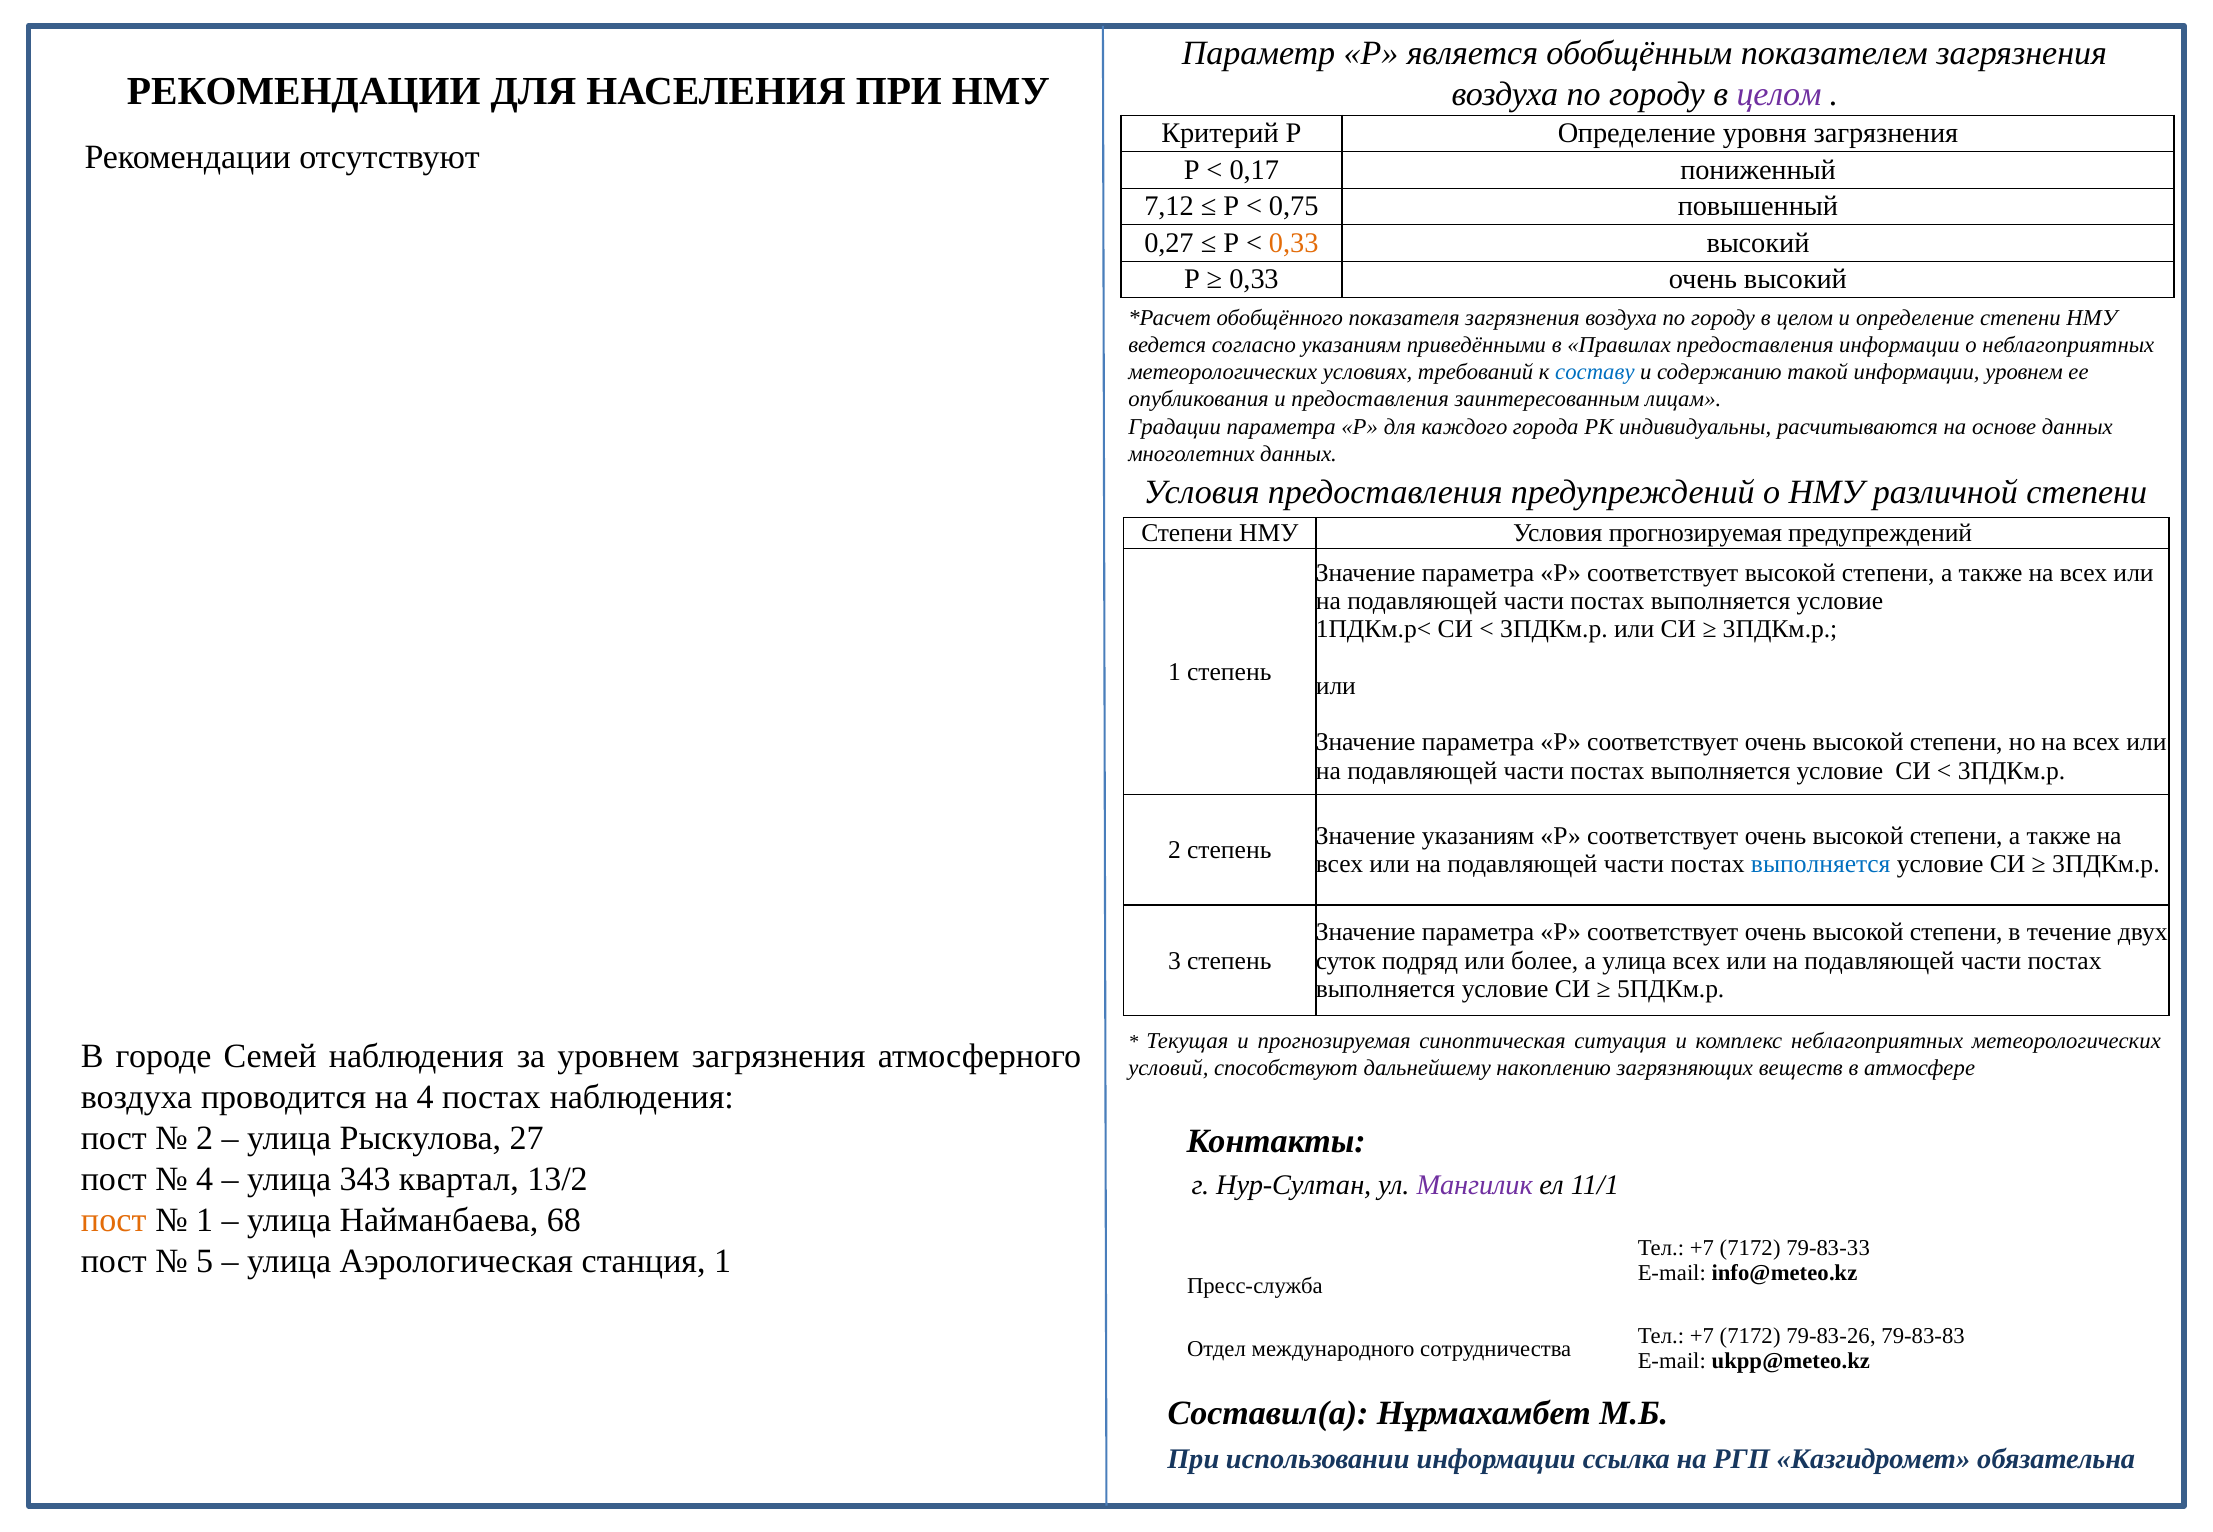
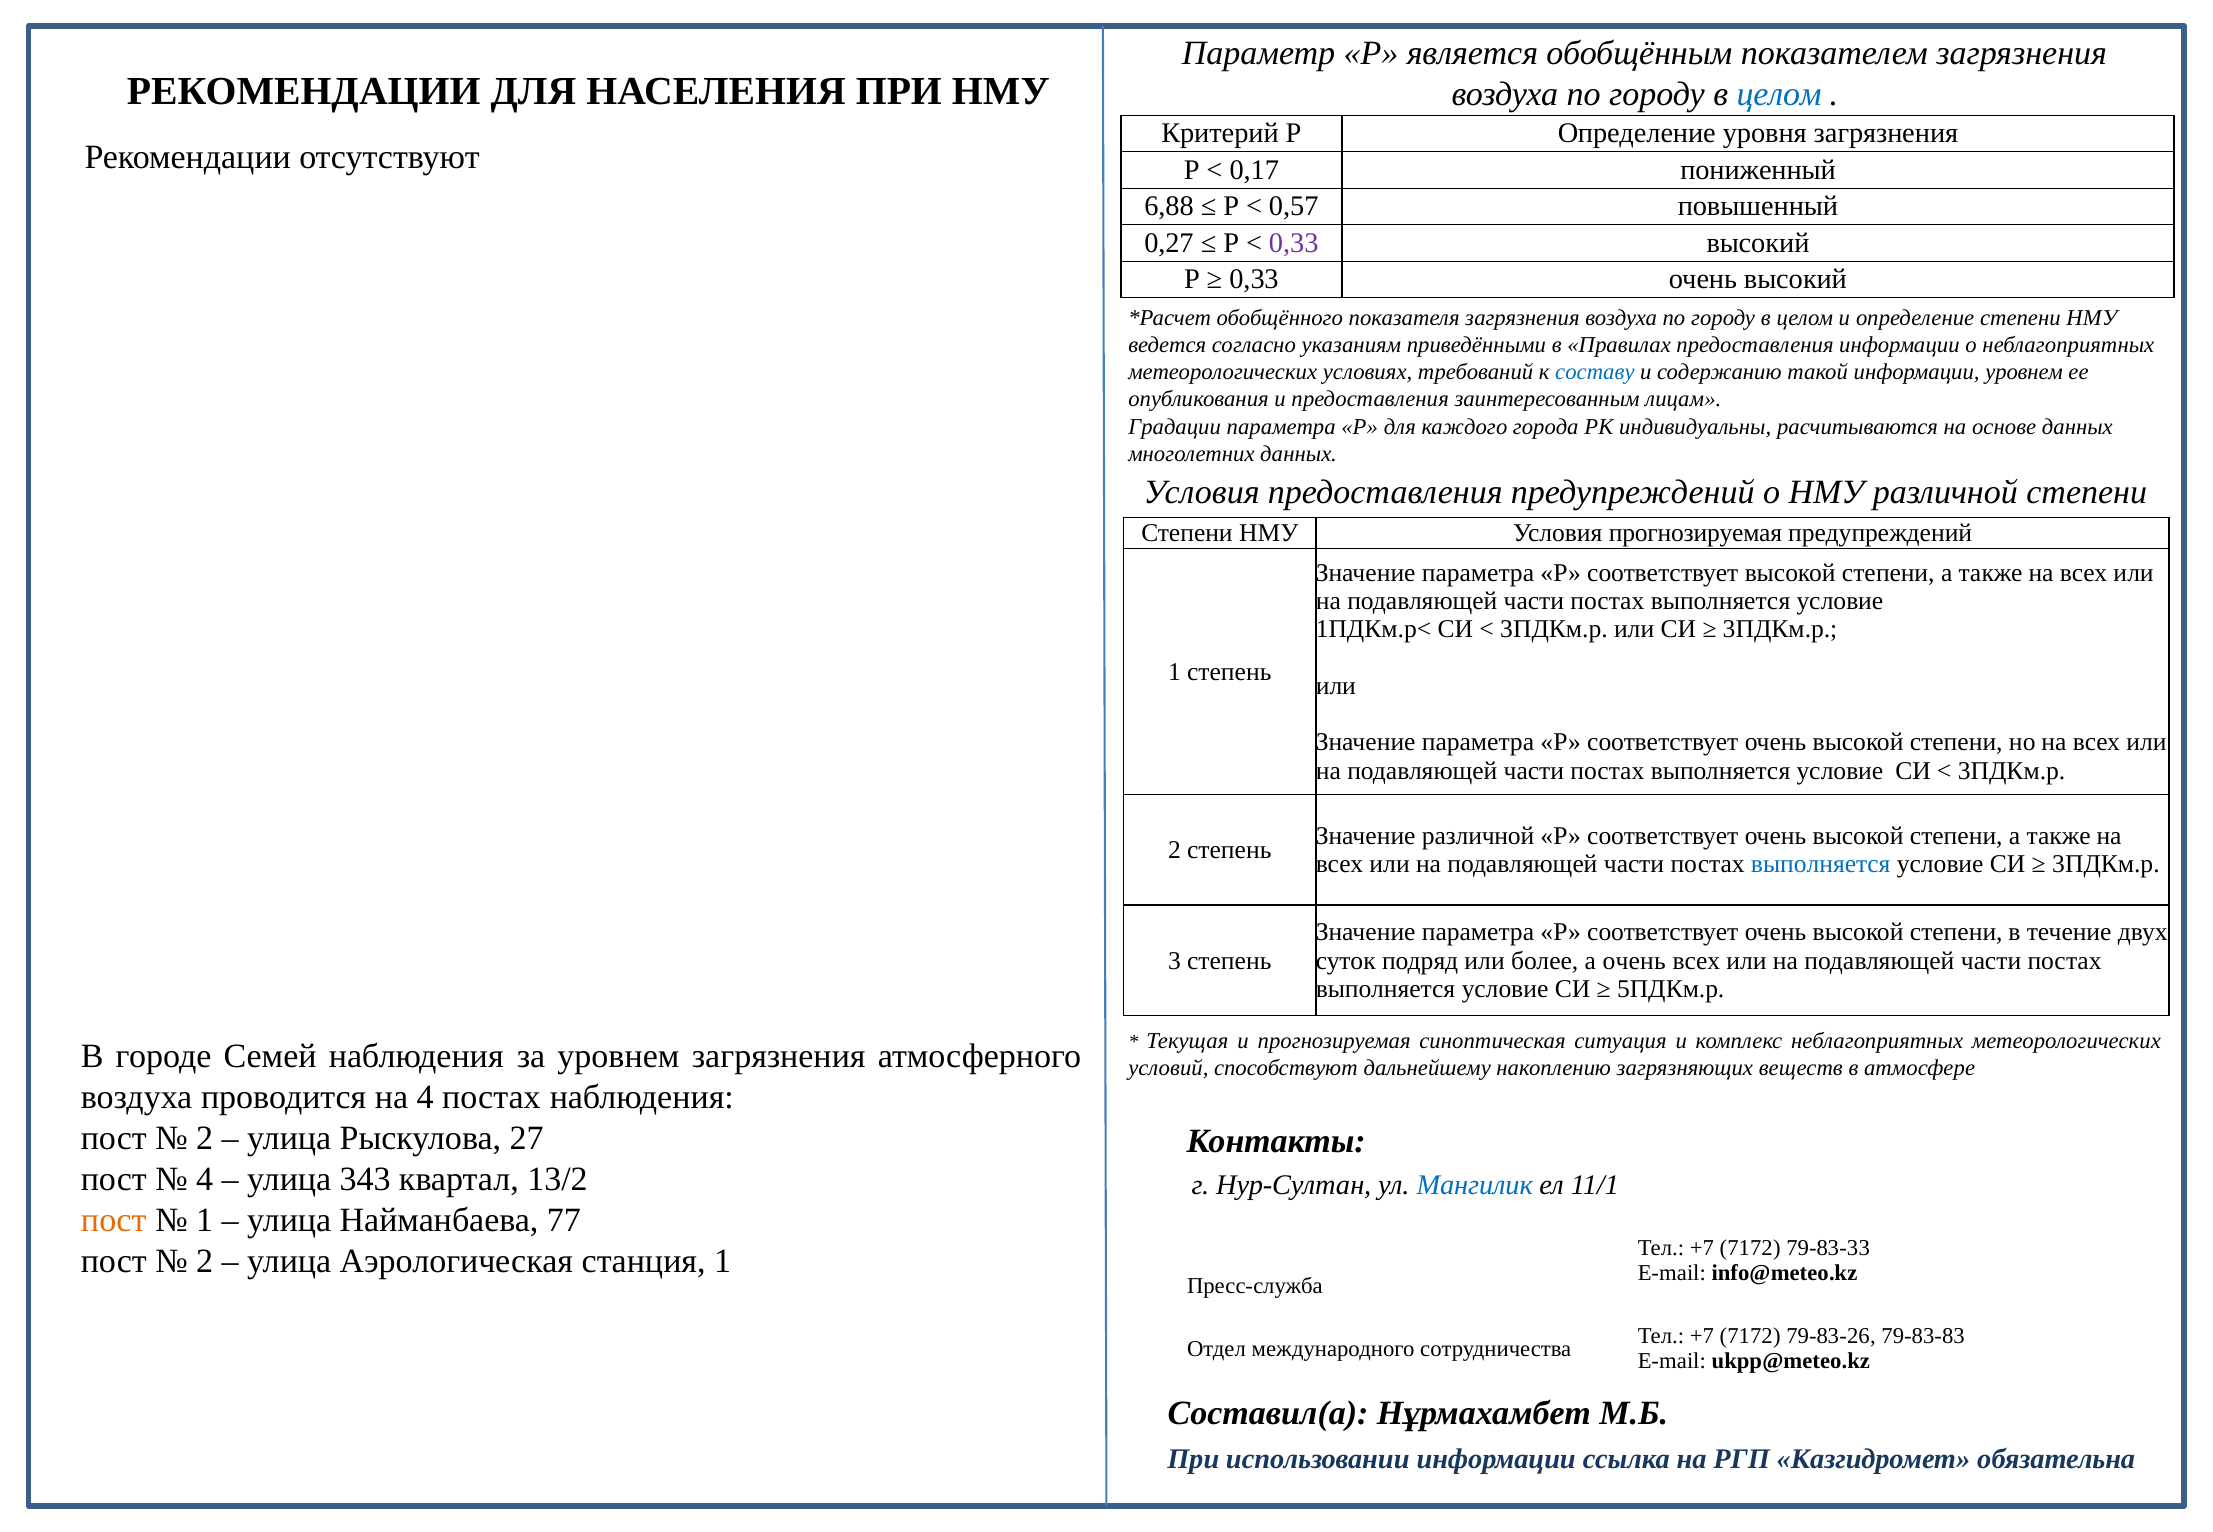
целом at (1779, 94) colour: purple -> blue
7,12: 7,12 -> 6,88
0,75: 0,75 -> 0,57
0,33 at (1294, 243) colour: orange -> purple
Значение указаниям: указаниям -> различной
а улица: улица -> очень
Мангилик colour: purple -> blue
68: 68 -> 77
5 at (205, 1261): 5 -> 2
